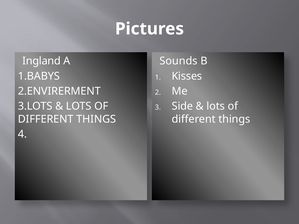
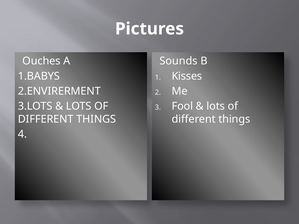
Ingland: Ingland -> Ouches
Side: Side -> Fool
